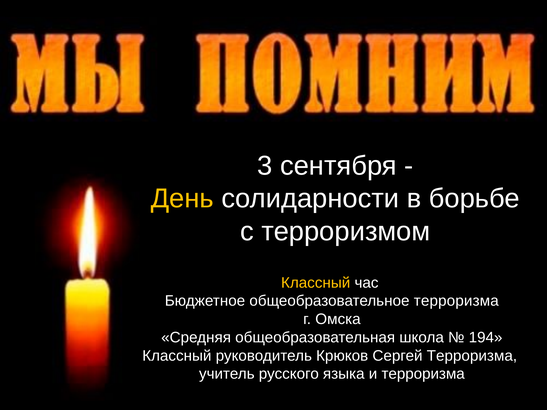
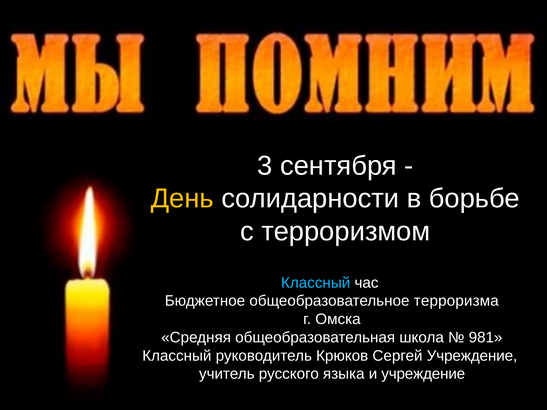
Классный at (316, 283) colour: yellow -> light blue
194: 194 -> 981
Сергей Терроризма: Терроризма -> Учреждение
и терроризма: терроризма -> учреждение
